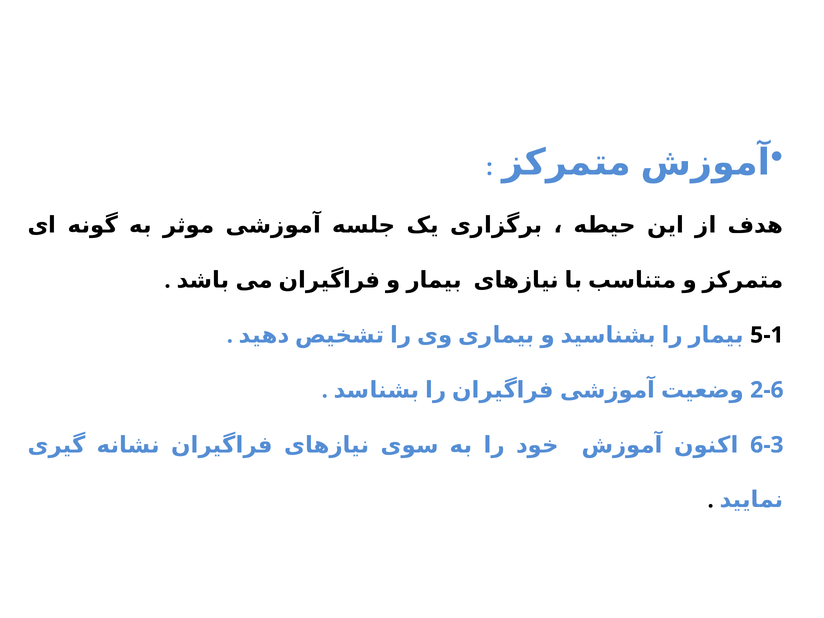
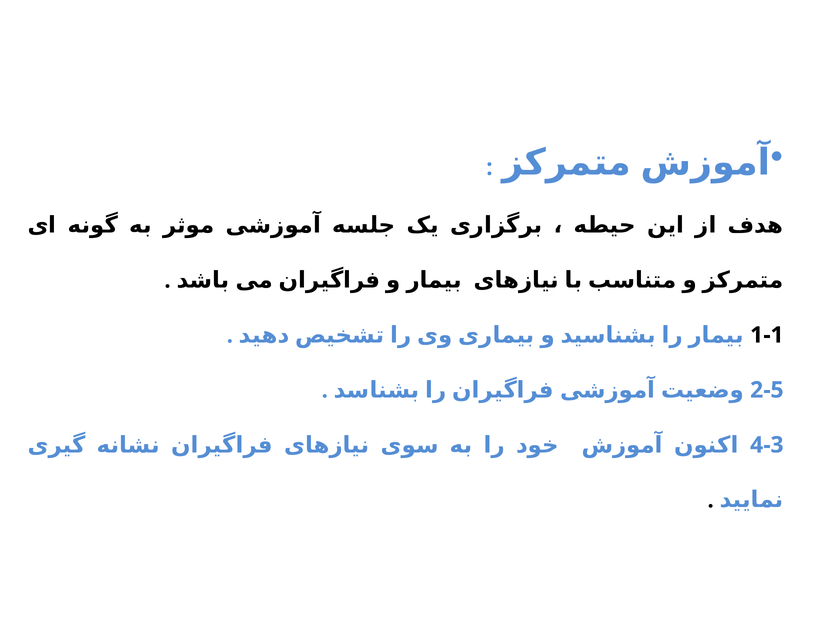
5-1: 5-1 -> 1-1
2-6: 2-6 -> 2-5
6-3: 6-3 -> 4-3
